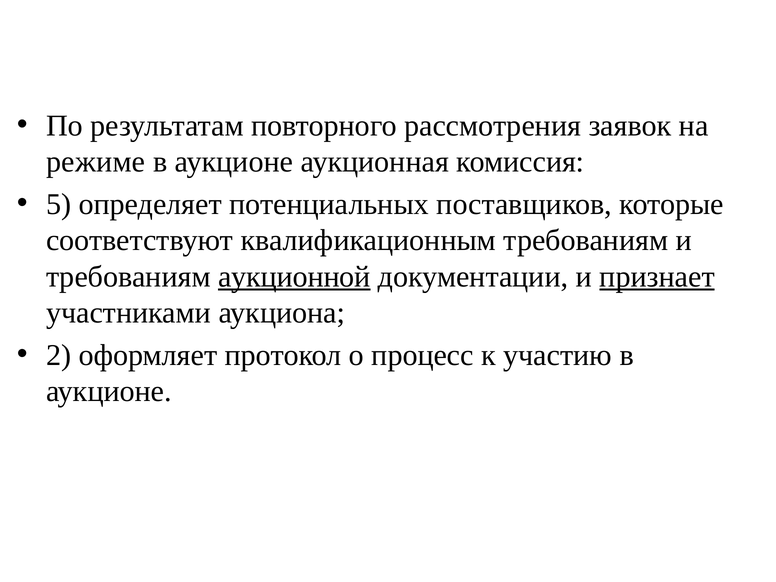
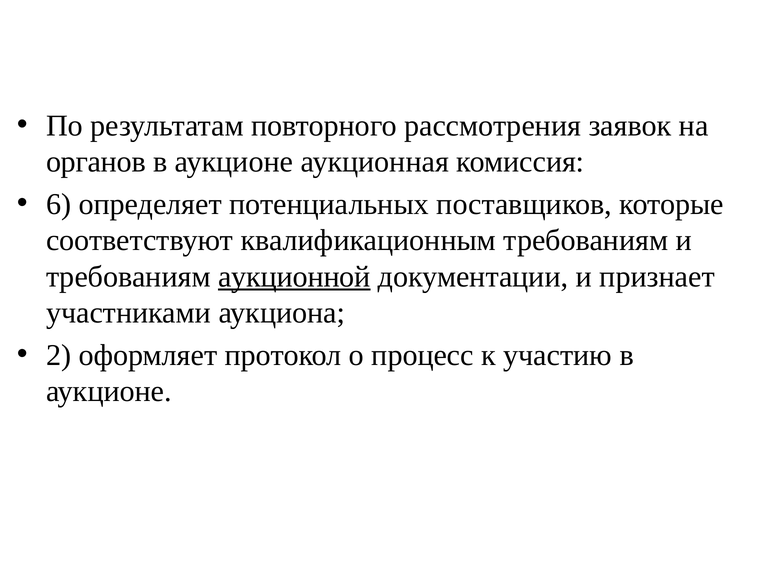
режиме: режиме -> органов
5: 5 -> 6
признает underline: present -> none
